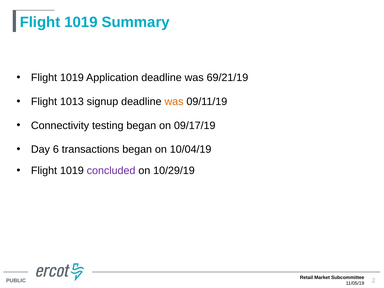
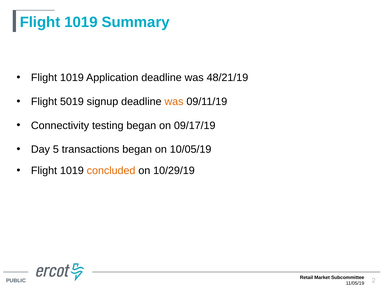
69/21/19: 69/21/19 -> 48/21/19
1013: 1013 -> 5019
6: 6 -> 5
10/04/19: 10/04/19 -> 10/05/19
concluded colour: purple -> orange
